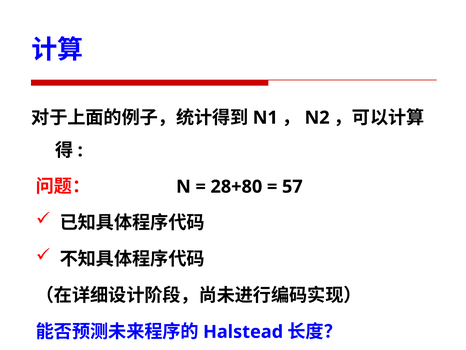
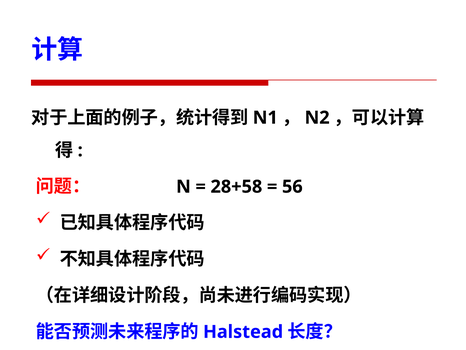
28+80: 28+80 -> 28+58
57: 57 -> 56
